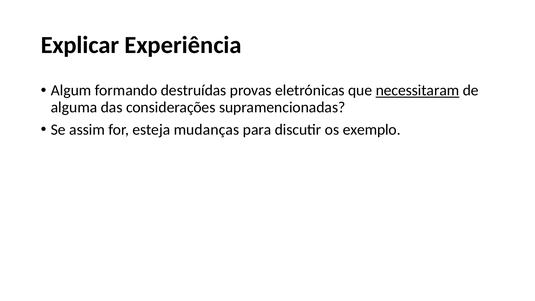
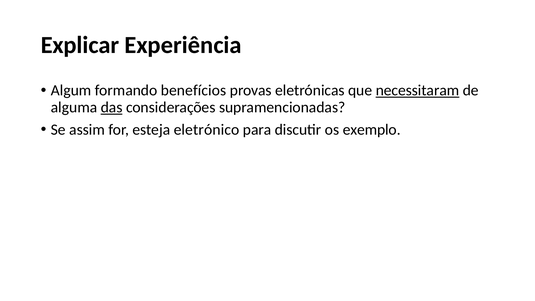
destruídas: destruídas -> benefícios
das underline: none -> present
mudanças: mudanças -> eletrónico
